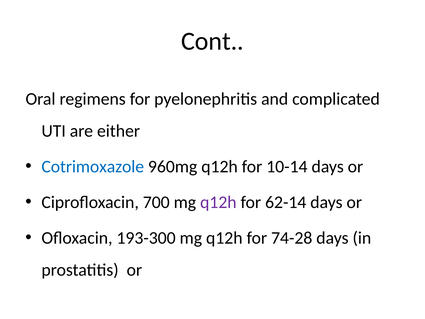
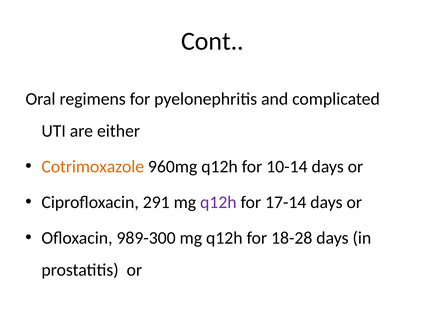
Cotrimoxazole colour: blue -> orange
700: 700 -> 291
62-14: 62-14 -> 17-14
193-300: 193-300 -> 989-300
74-28: 74-28 -> 18-28
